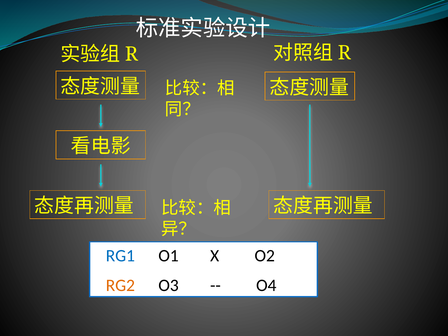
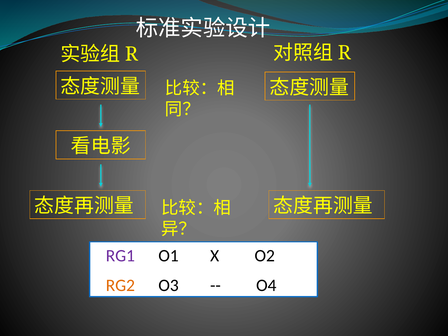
RG1 colour: blue -> purple
